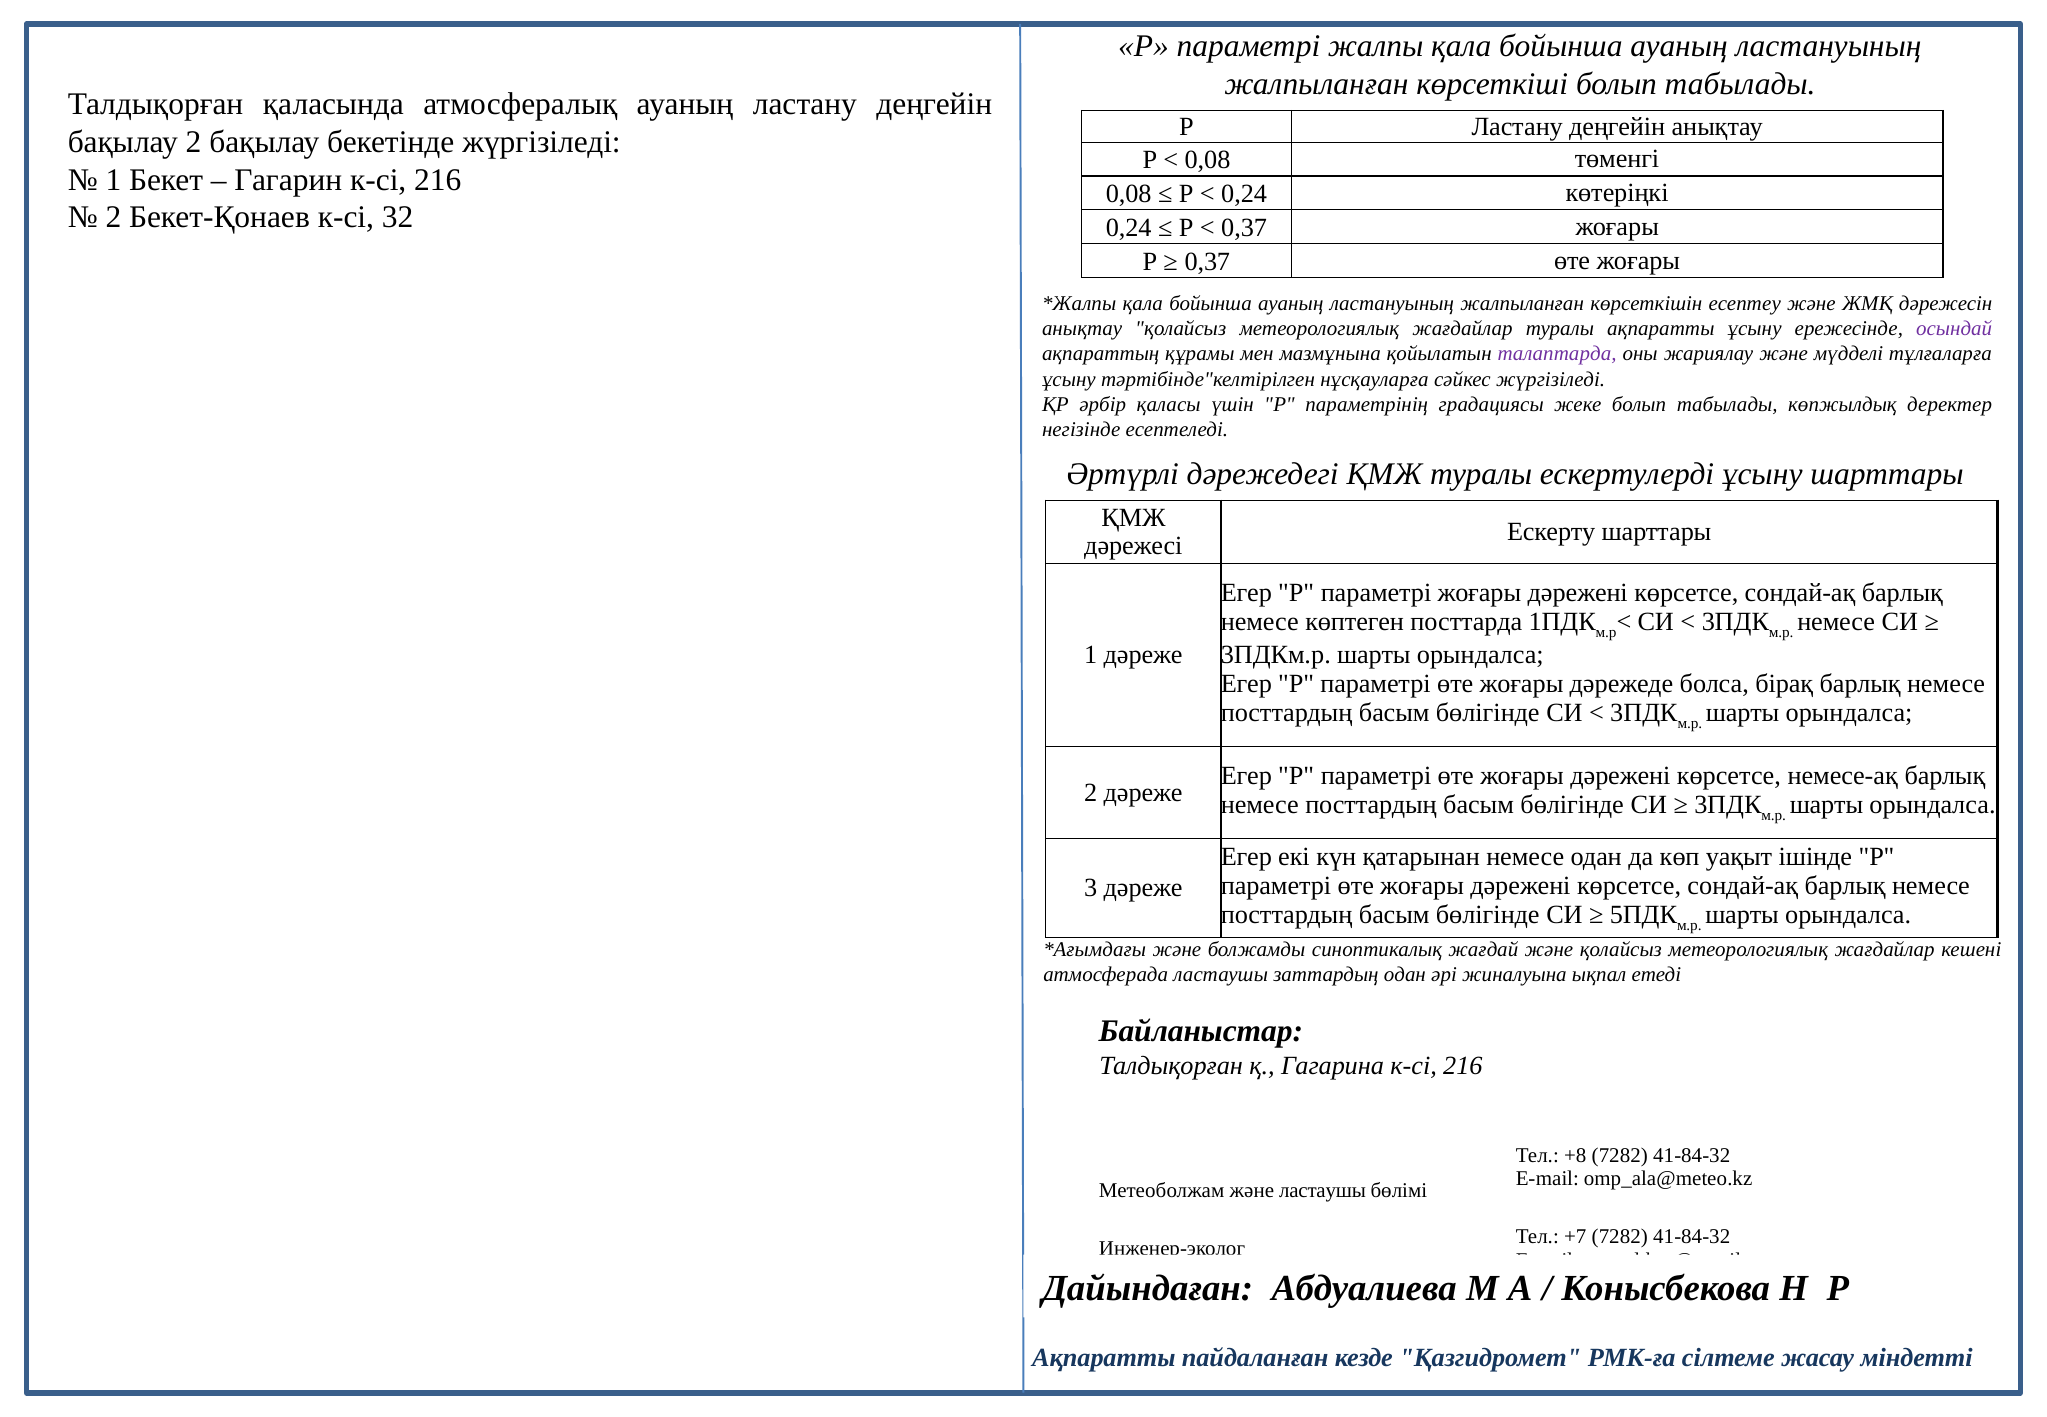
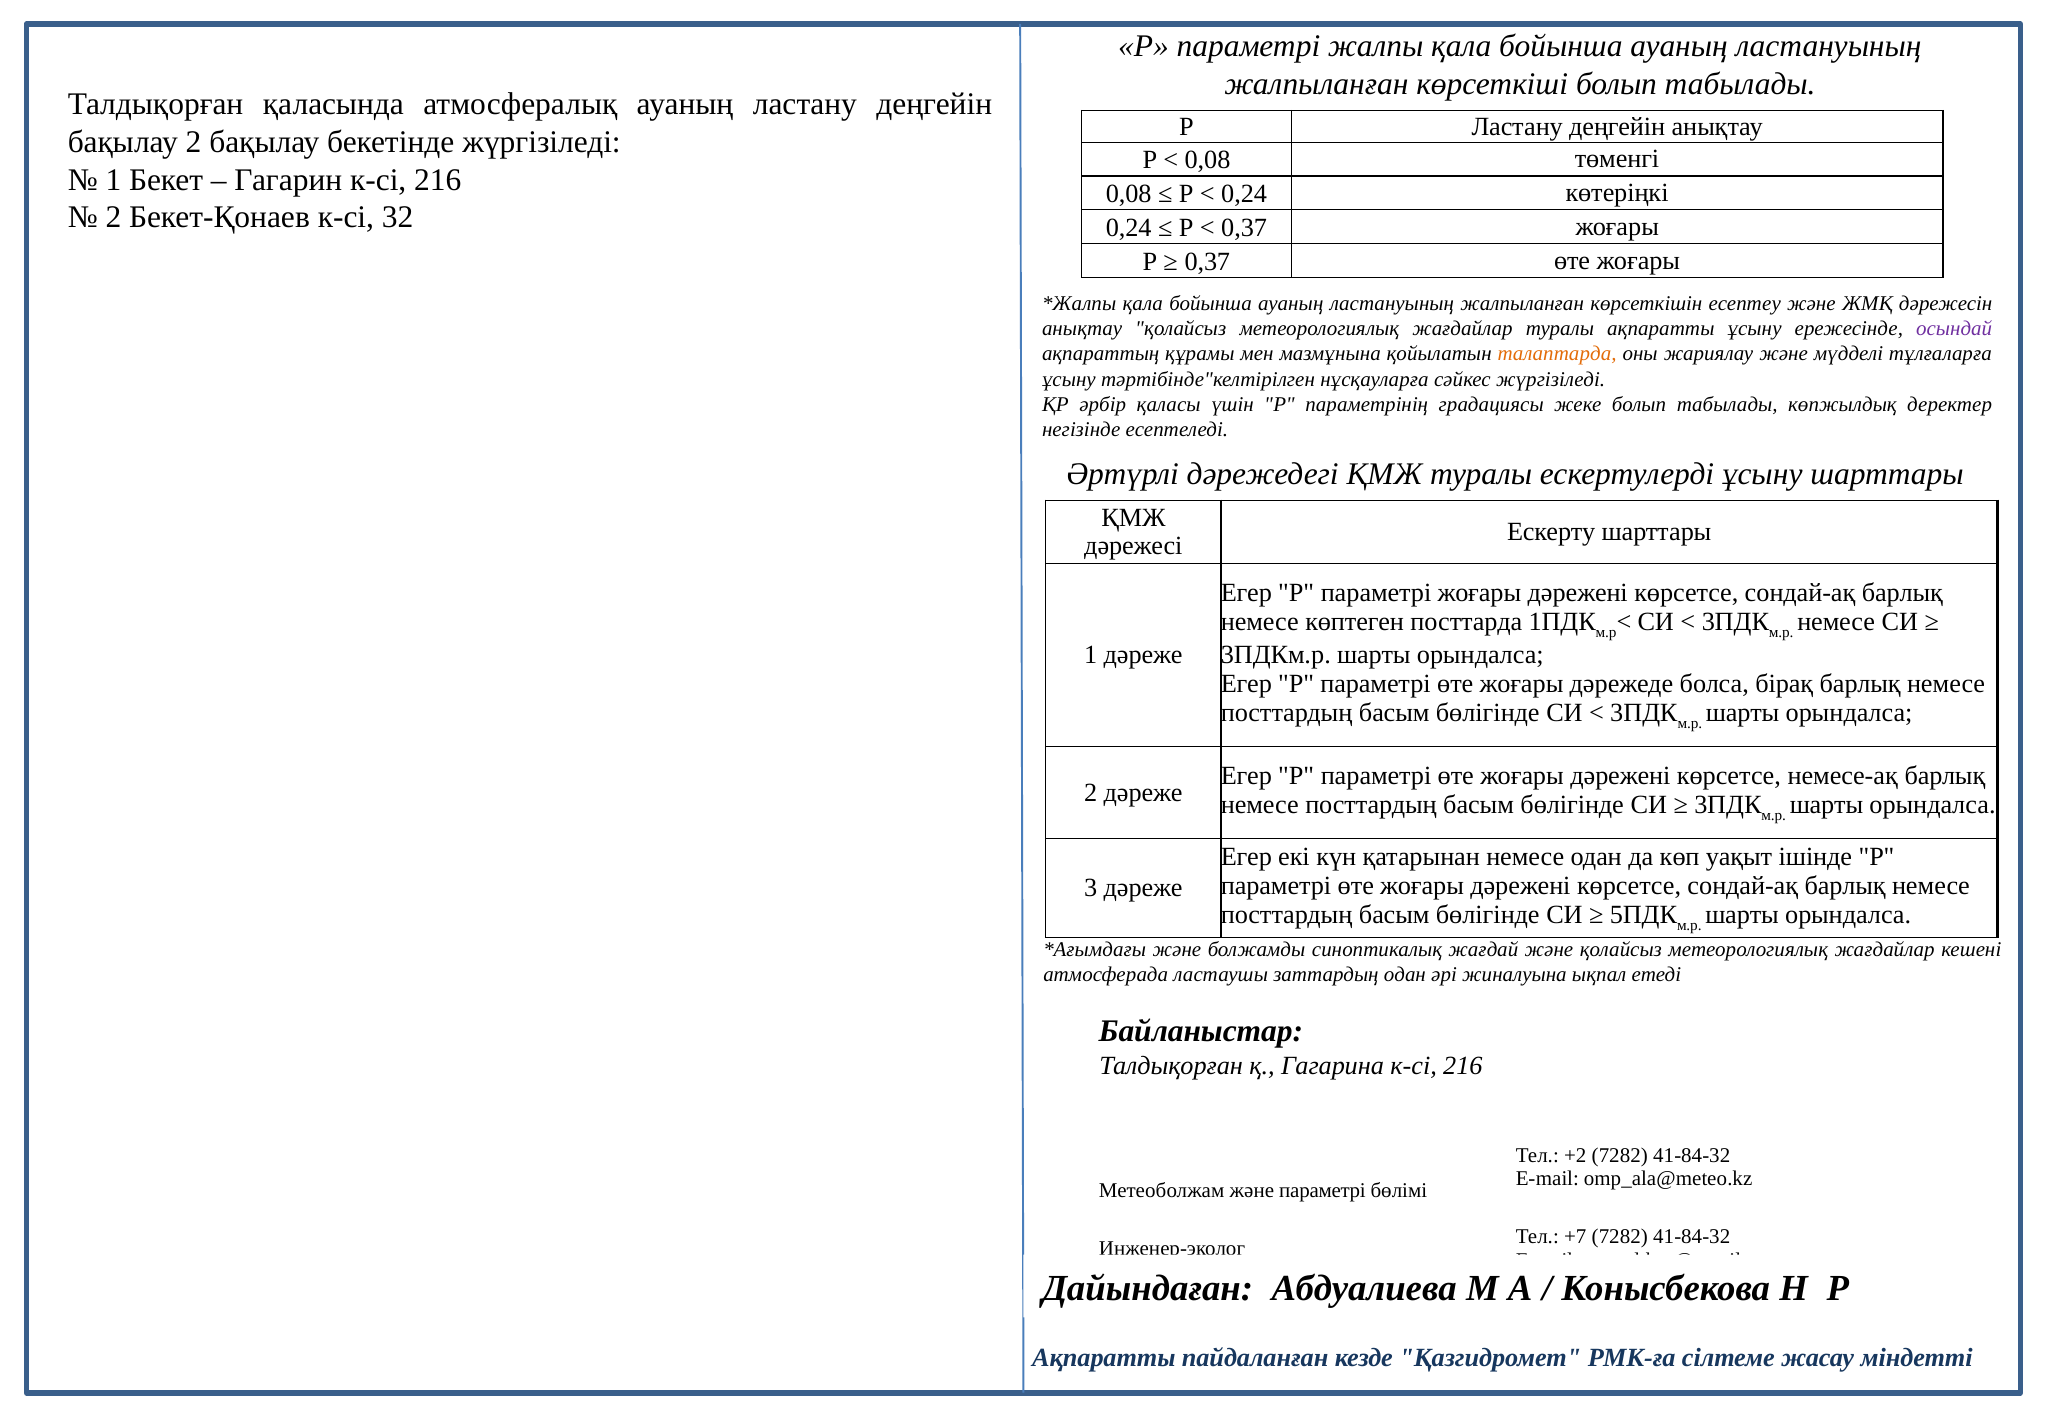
талаптарда colour: purple -> orange
+8: +8 -> +2
және ластаушы: ластаушы -> параметрі
